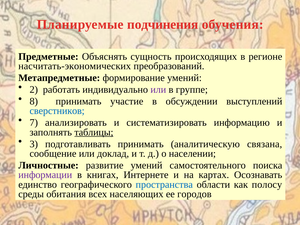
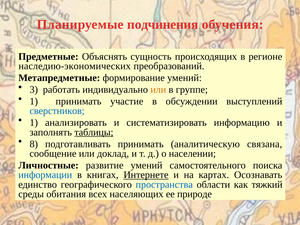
насчитать-экономических: насчитать-экономических -> наследию-экономических
2: 2 -> 3
или at (158, 90) colour: purple -> orange
8 at (34, 101): 8 -> 1
7 at (34, 123): 7 -> 1
3: 3 -> 8
информации colour: purple -> blue
Интернете underline: none -> present
полосу: полосу -> тяжкий
городов: городов -> природе
